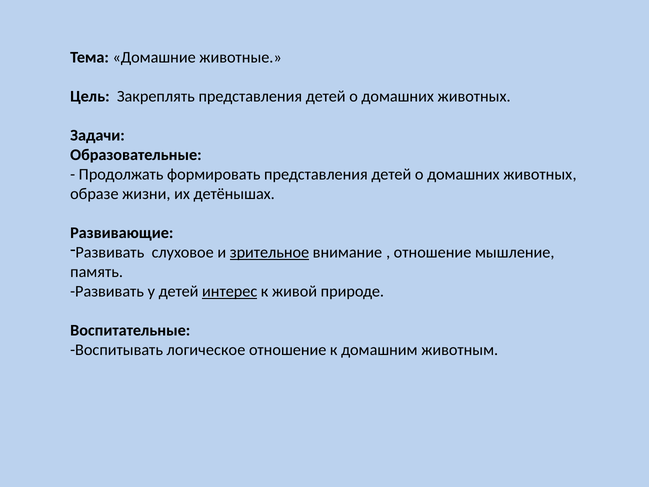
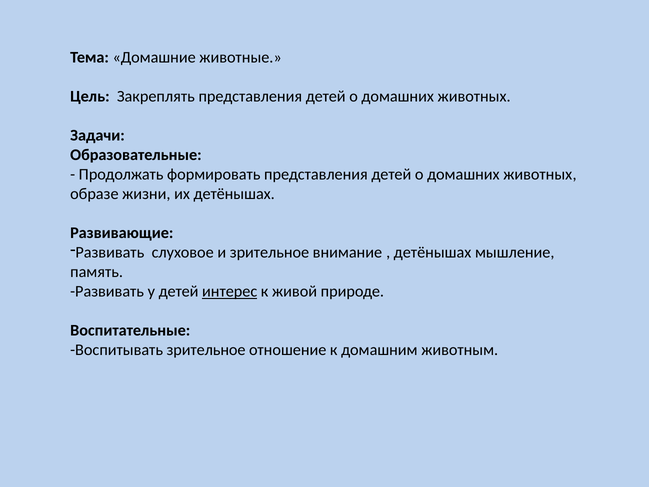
зрительное at (269, 252) underline: present -> none
отношение at (433, 252): отношение -> детёнышах
Воспитывать логическое: логическое -> зрительное
